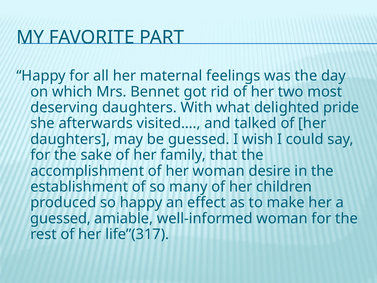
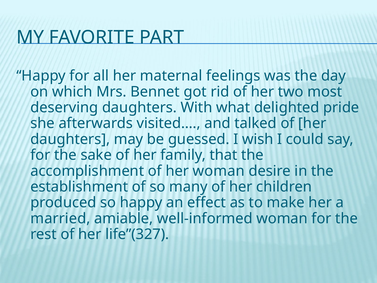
guessed at (61, 218): guessed -> married
life”(317: life”(317 -> life”(327
